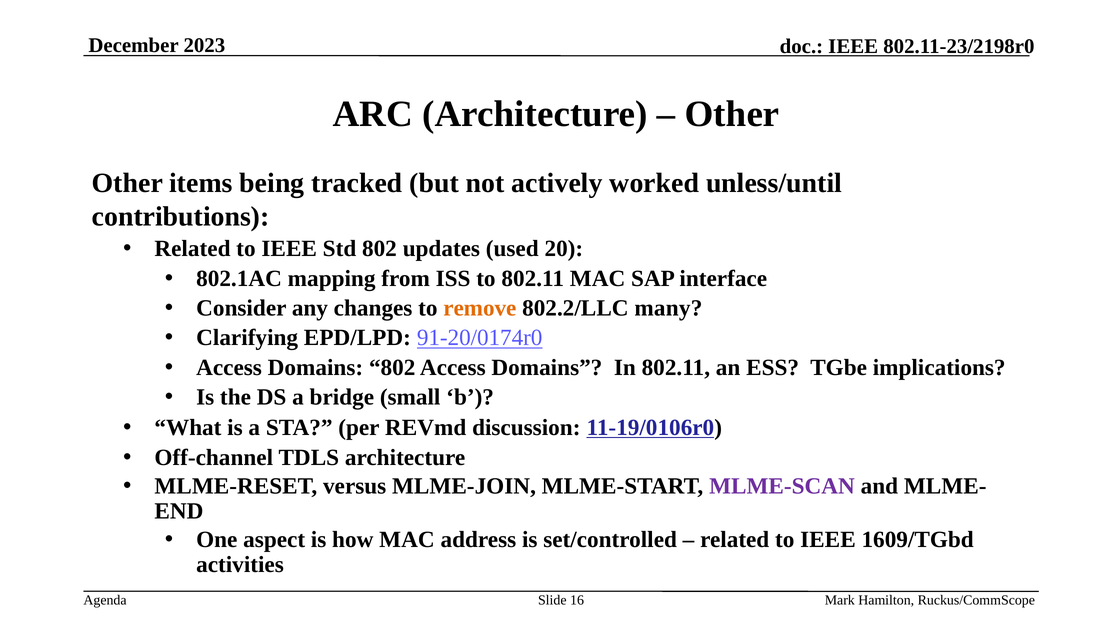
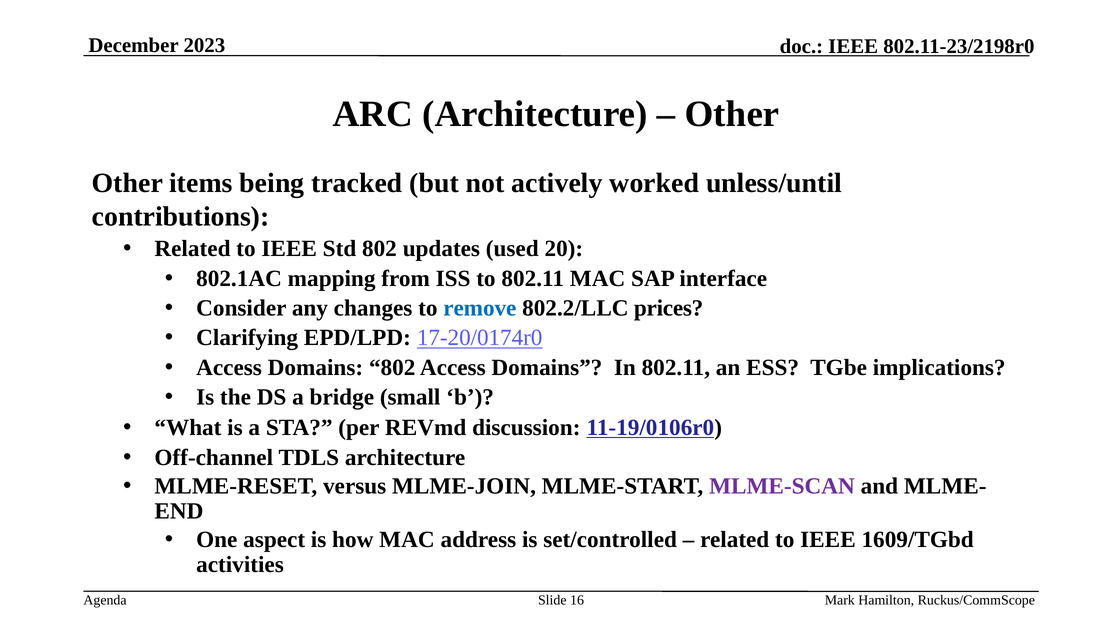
remove colour: orange -> blue
many: many -> prices
91-20/0174r0: 91-20/0174r0 -> 17-20/0174r0
